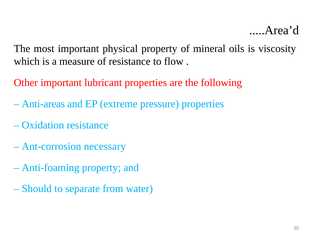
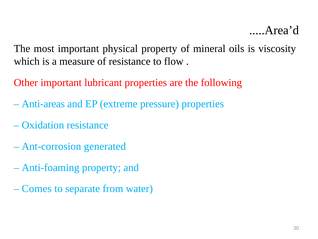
necessary: necessary -> generated
Should: Should -> Comes
